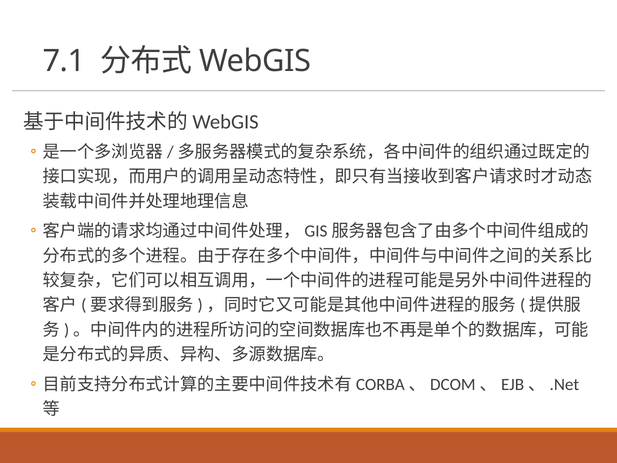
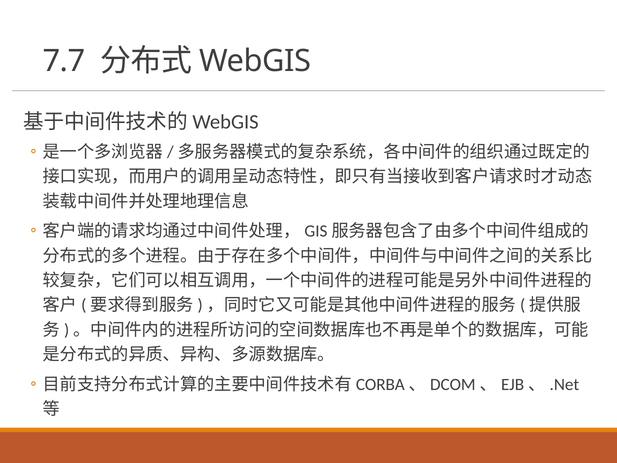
7.1: 7.1 -> 7.7
